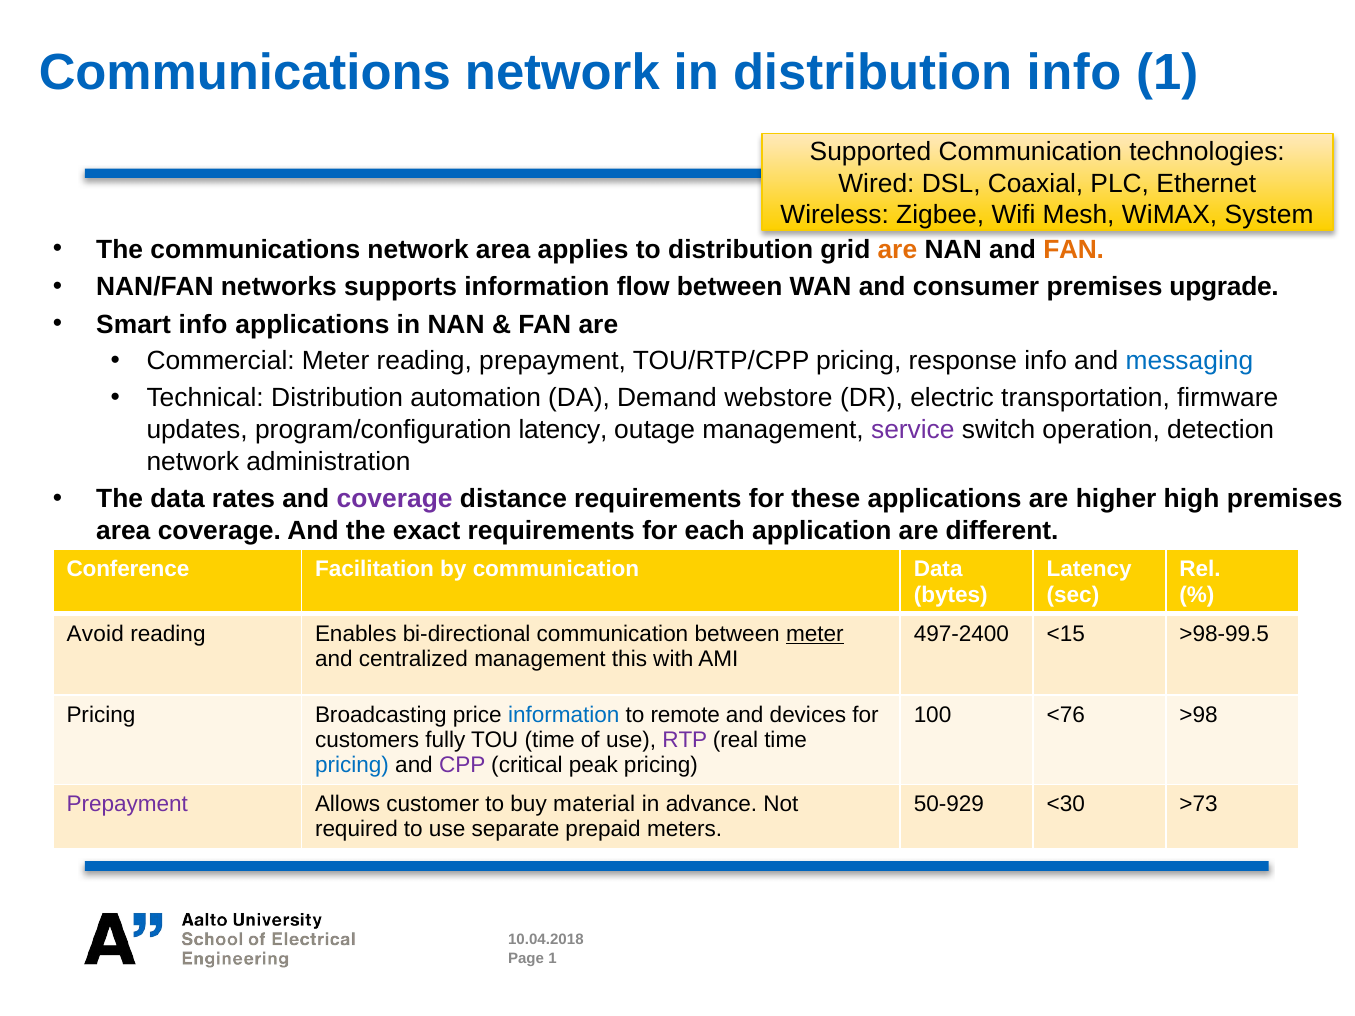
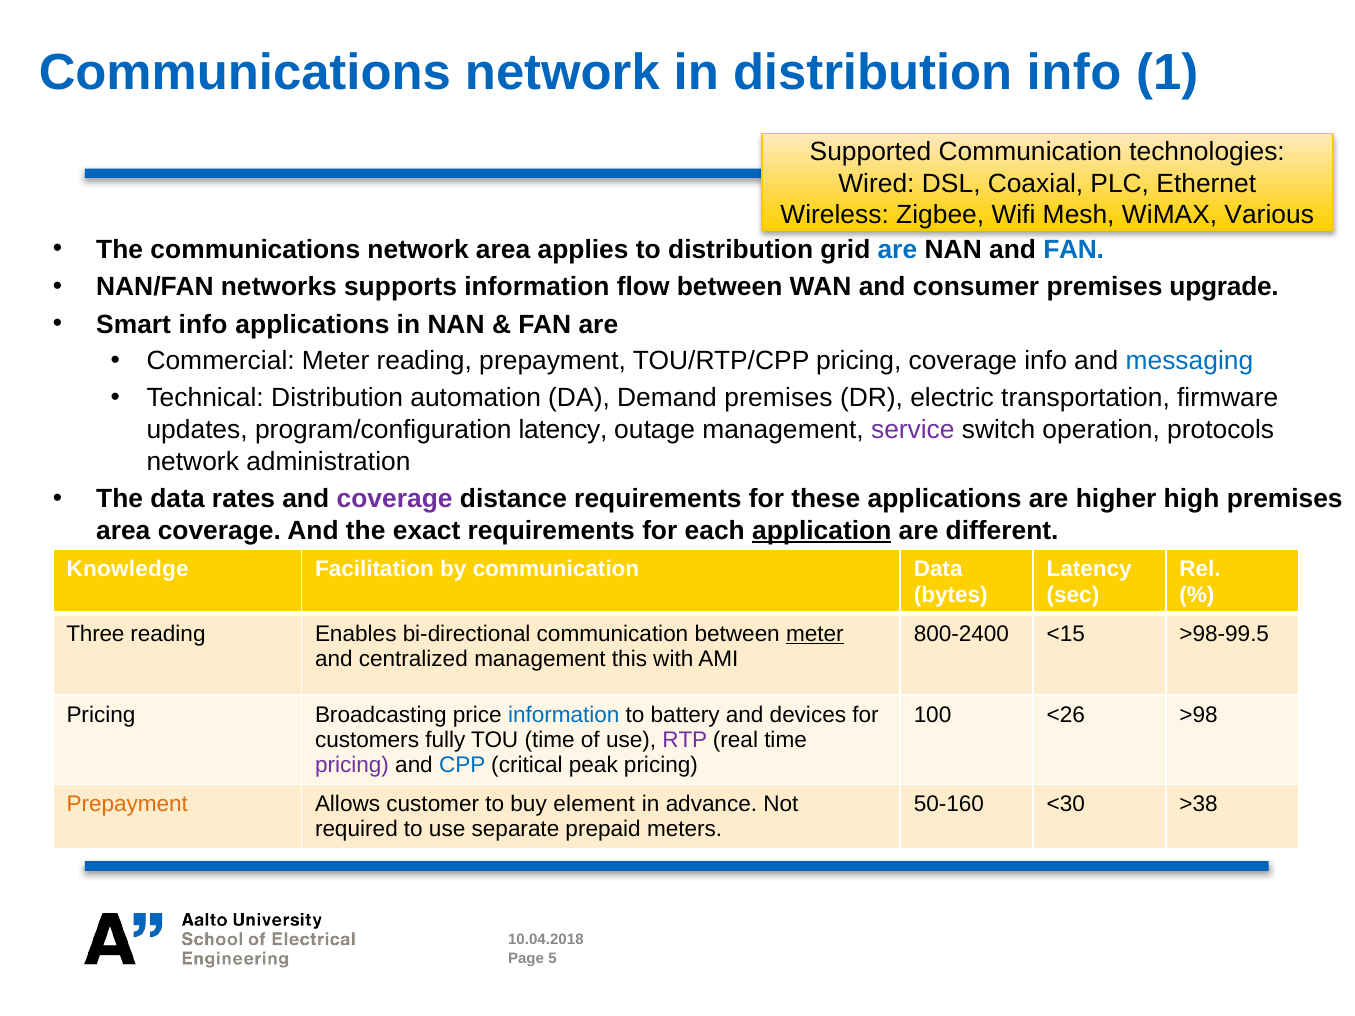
System: System -> Various
are at (897, 250) colour: orange -> blue
FAN at (1074, 250) colour: orange -> blue
pricing response: response -> coverage
Demand webstore: webstore -> premises
detection: detection -> protocols
application underline: none -> present
Conference: Conference -> Knowledge
Avoid: Avoid -> Three
497-2400: 497-2400 -> 800-2400
remote: remote -> battery
<76: <76 -> <26
pricing at (352, 765) colour: blue -> purple
CPP colour: purple -> blue
Prepayment at (127, 804) colour: purple -> orange
material: material -> element
50-929: 50-929 -> 50-160
>73: >73 -> >38
Page 1: 1 -> 5
